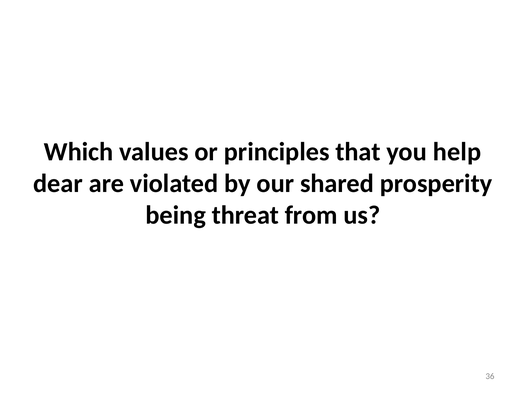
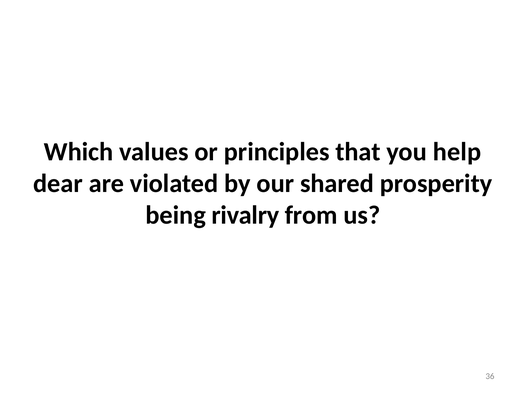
threat: threat -> rivalry
